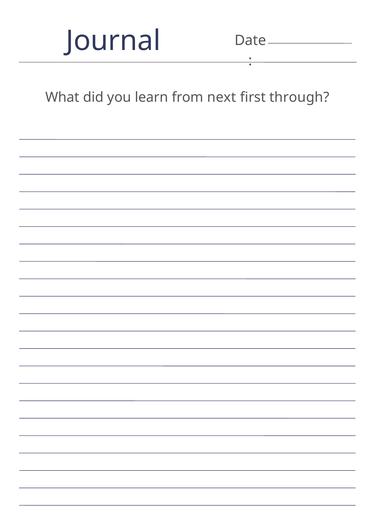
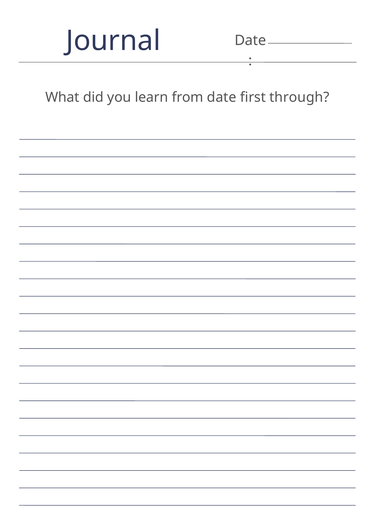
from next: next -> date
